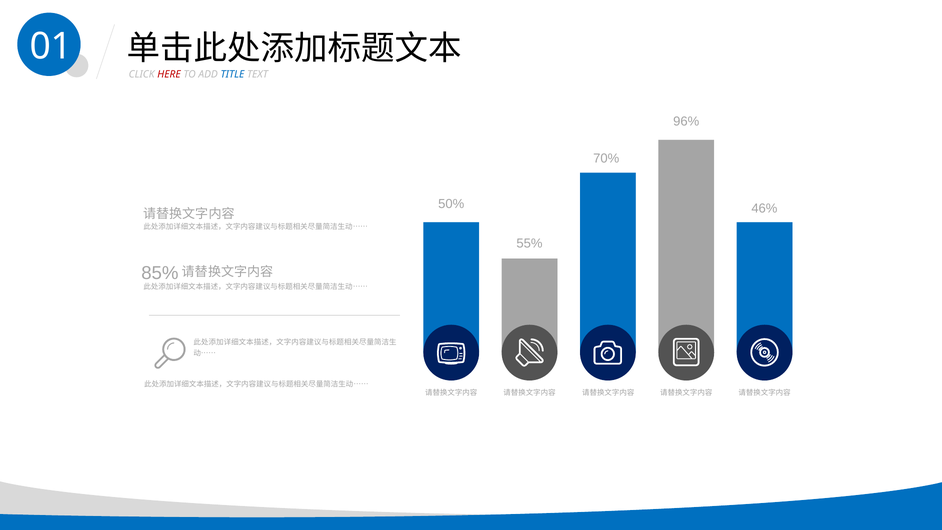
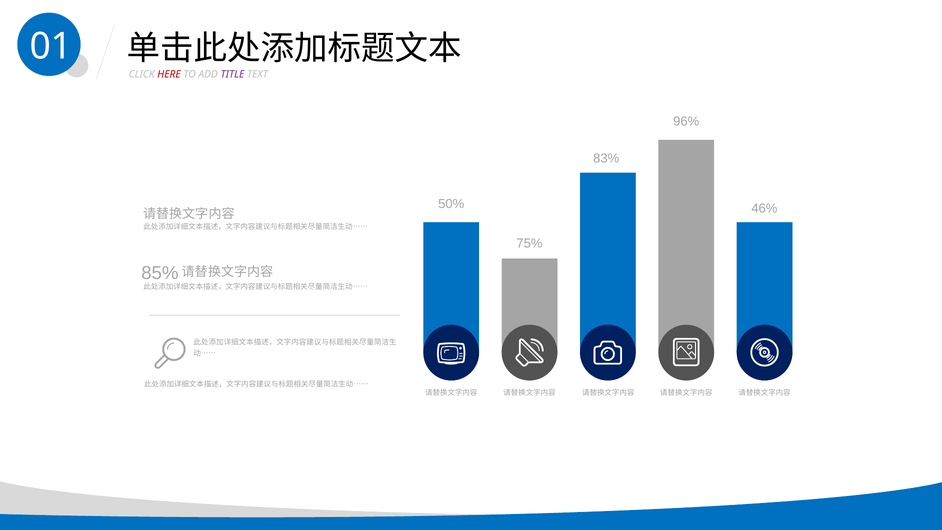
TITLE colour: blue -> purple
70%: 70% -> 83%
55%: 55% -> 75%
